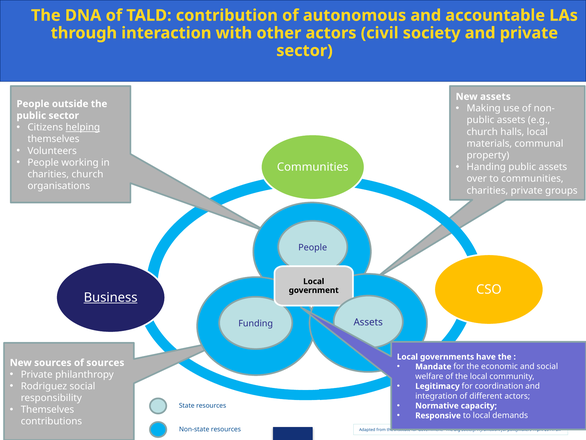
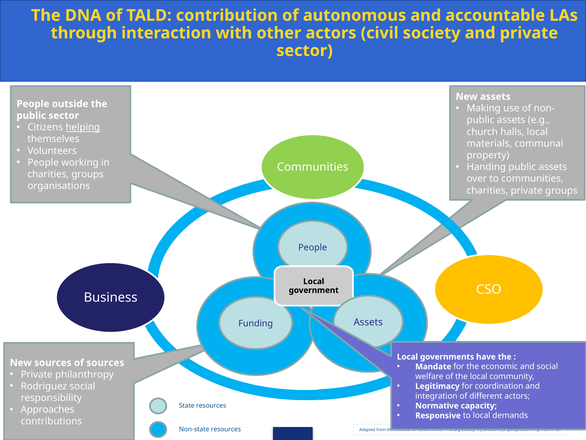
charities church: church -> groups
Business underline: present -> none
Themselves at (47, 409): Themselves -> Approaches
